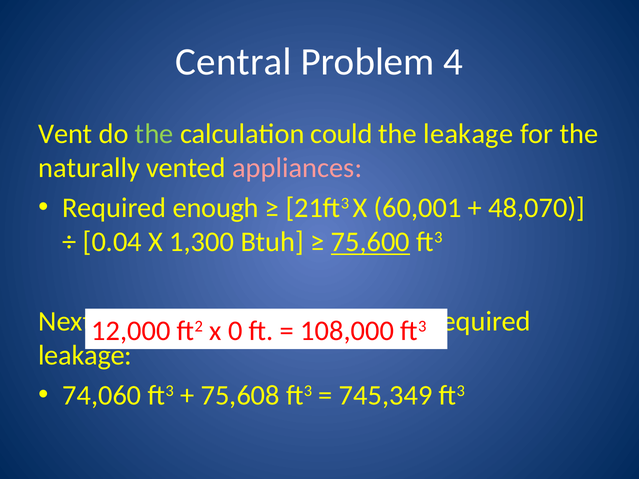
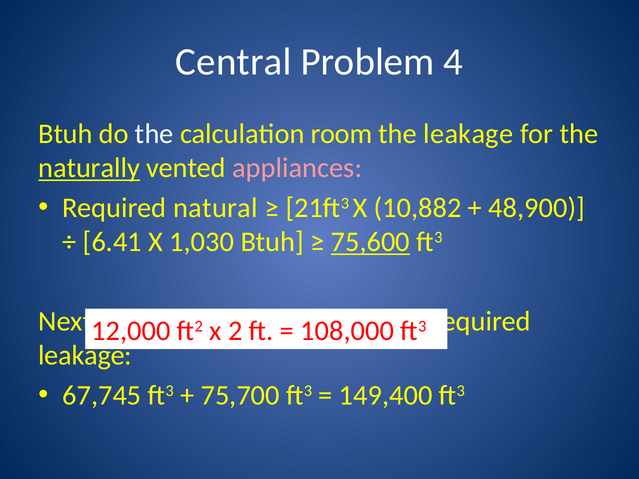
Vent at (65, 134): Vent -> Btuh
the at (154, 134) colour: light green -> white
could: could -> room
naturally underline: none -> present
enough: enough -> natural
60,001: 60,001 -> 10,882
48,070: 48,070 -> 48,900
0.04: 0.04 -> 6.41
1,300: 1,300 -> 1,030
0: 0 -> 2
74,060: 74,060 -> 67,745
75,608: 75,608 -> 75,700
745,349: 745,349 -> 149,400
